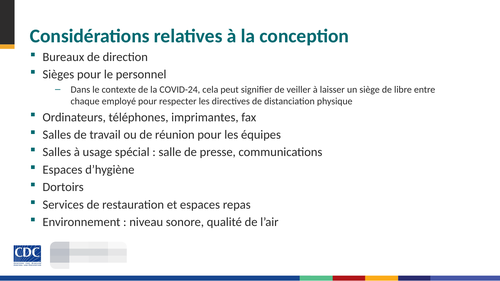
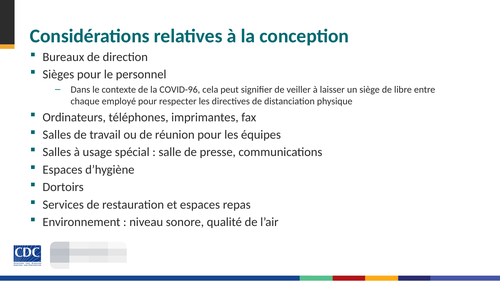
COVID-24: COVID-24 -> COVID-96
